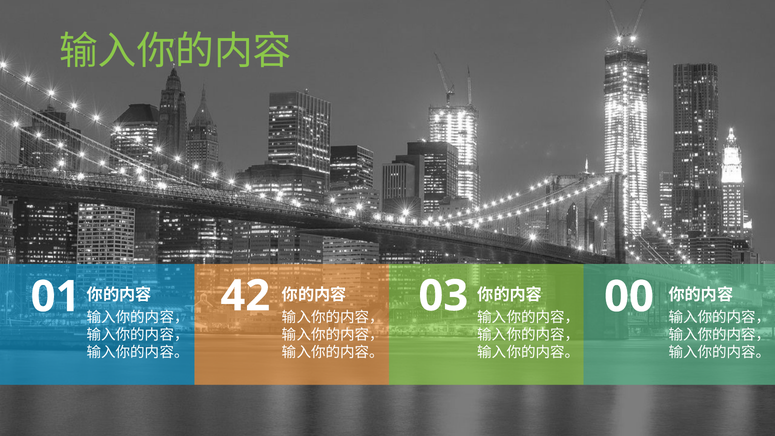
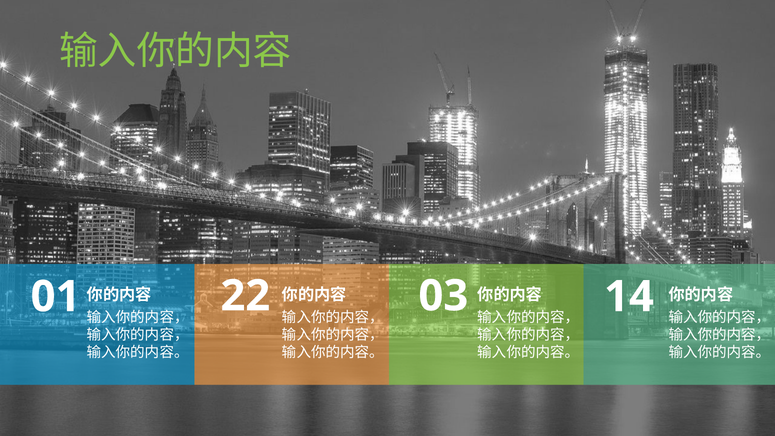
42: 42 -> 22
00: 00 -> 14
